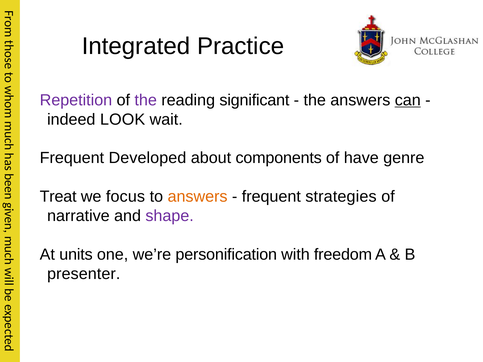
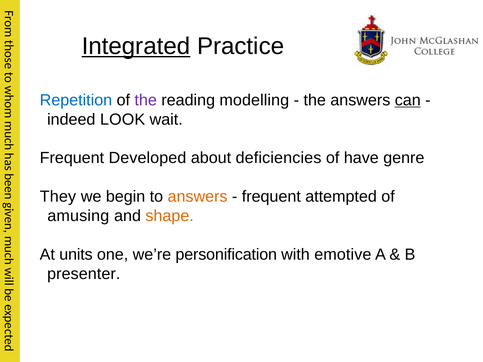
Integrated underline: none -> present
Repetition colour: purple -> blue
significant: significant -> modelling
components: components -> deficiencies
Treat: Treat -> They
focus: focus -> begin
strategies: strategies -> attempted
narrative: narrative -> amusing
shape colour: purple -> orange
freedom: freedom -> emotive
